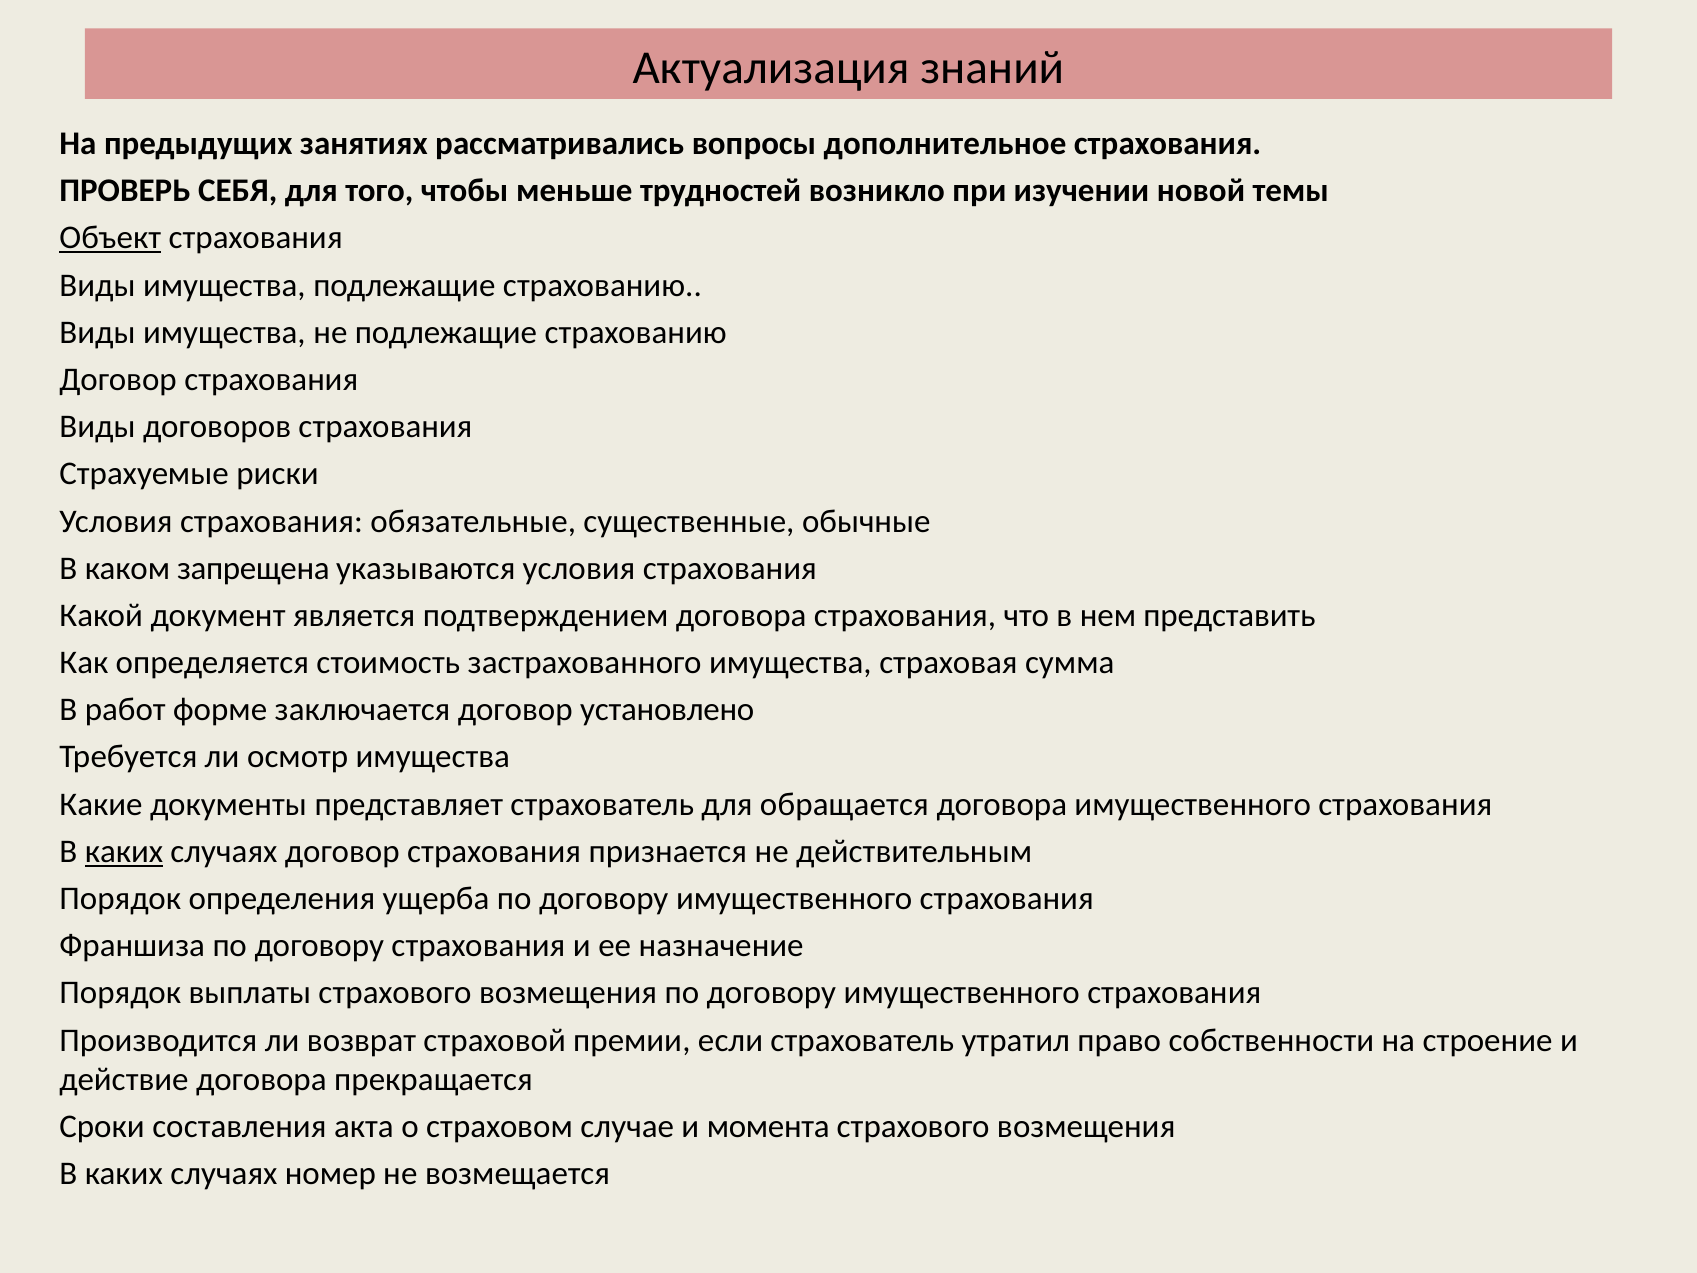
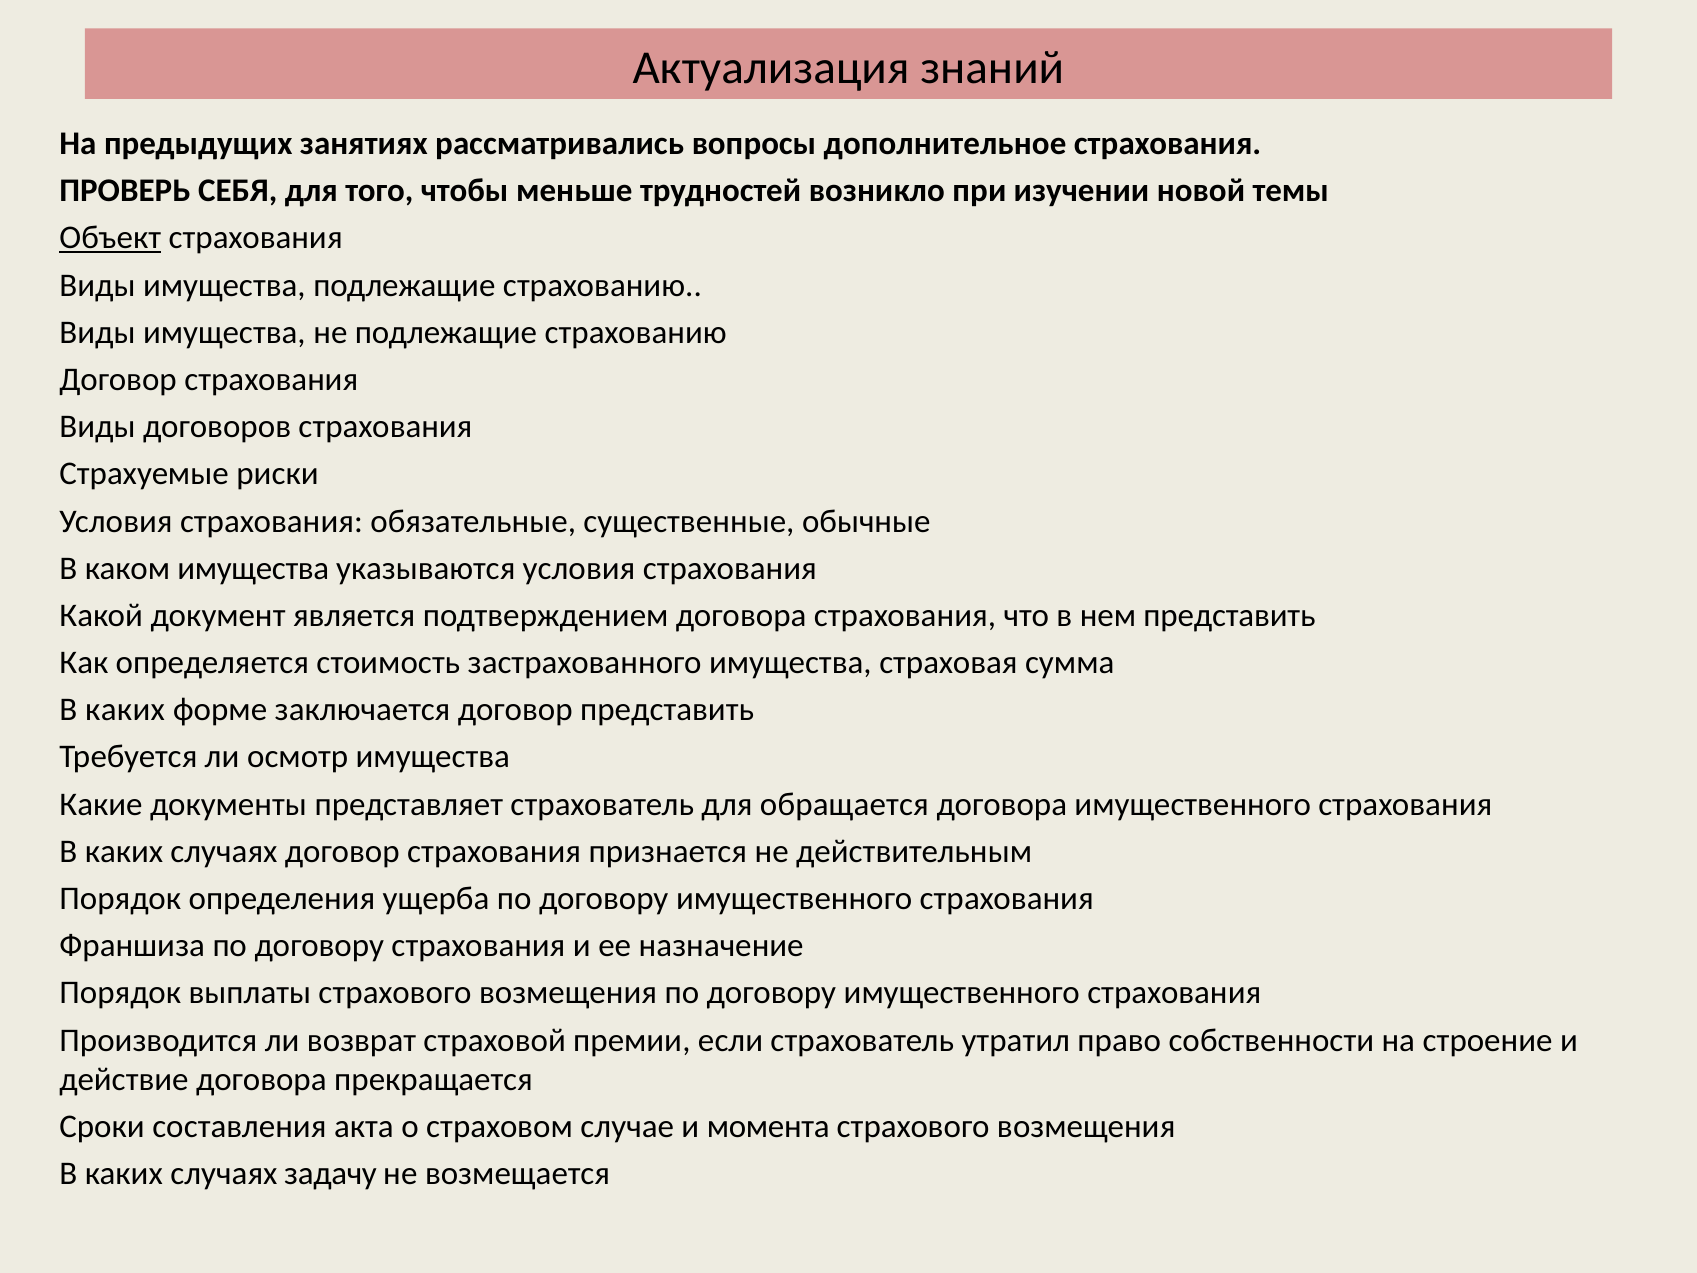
каком запрещена: запрещена -> имущества
работ at (125, 710): работ -> каких
договор установлено: установлено -> представить
каких at (124, 851) underline: present -> none
номер: номер -> задачу
